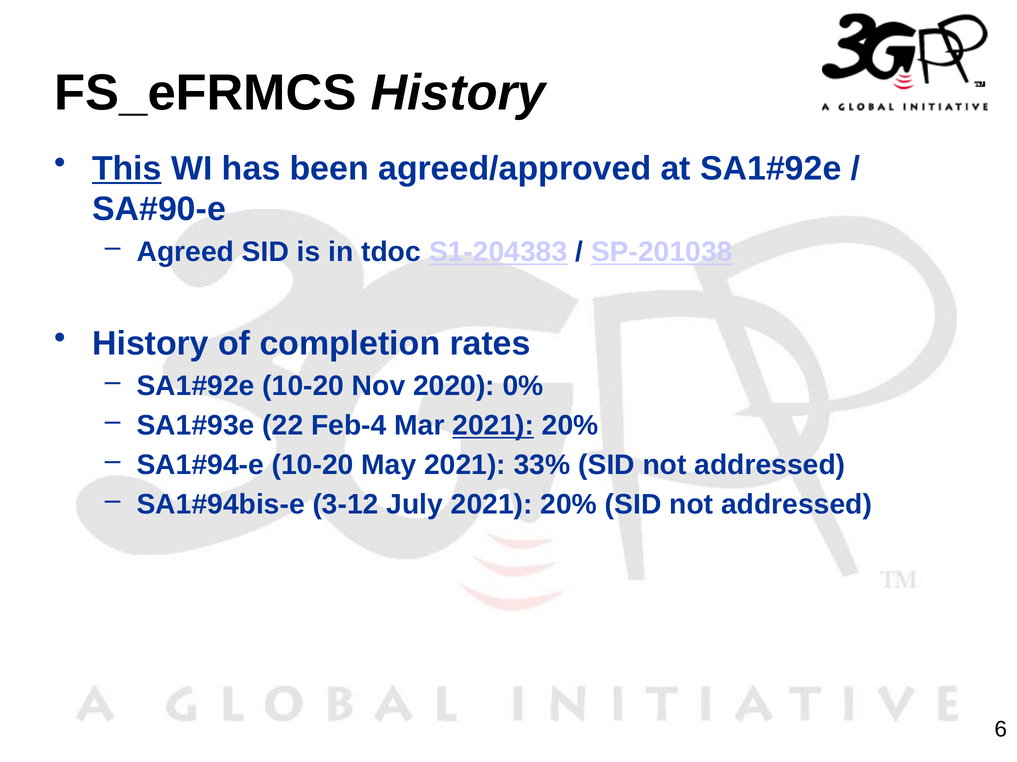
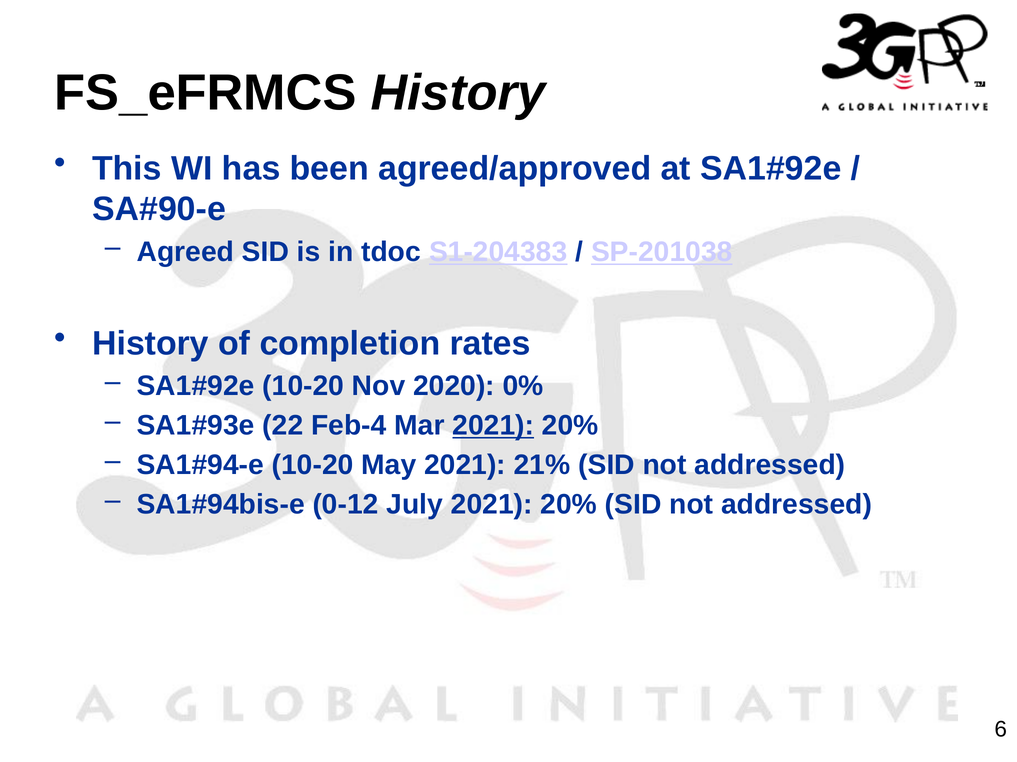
This underline: present -> none
33%: 33% -> 21%
3-12: 3-12 -> 0-12
